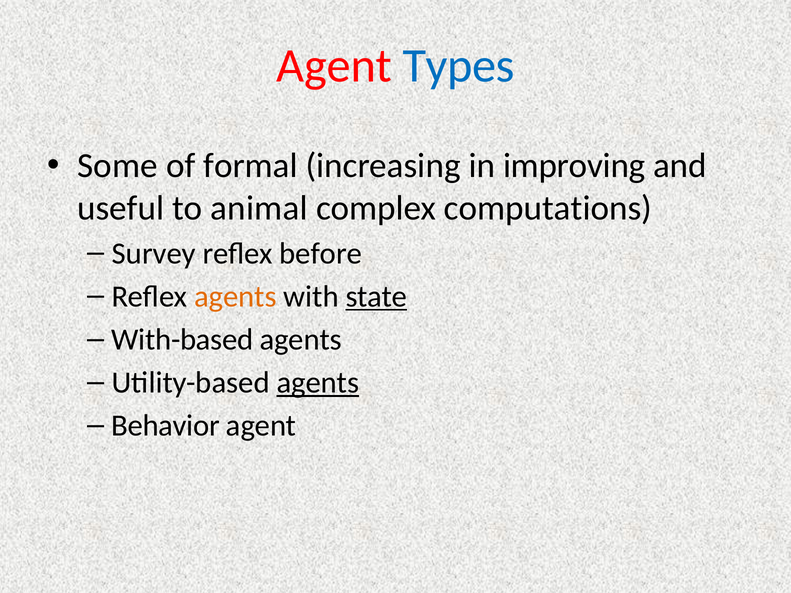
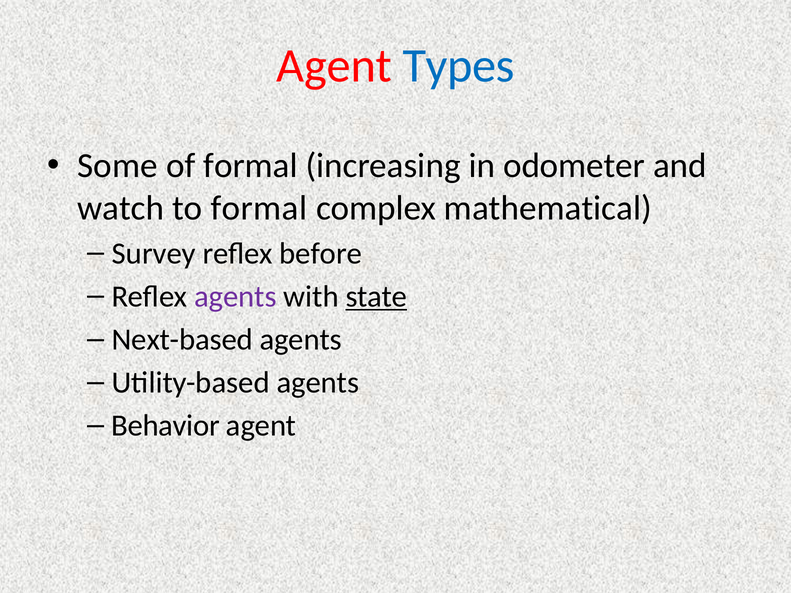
improving: improving -> odometer
useful: useful -> watch
to animal: animal -> formal
computations: computations -> mathematical
agents at (235, 297) colour: orange -> purple
With-based: With-based -> Next-based
agents at (318, 383) underline: present -> none
